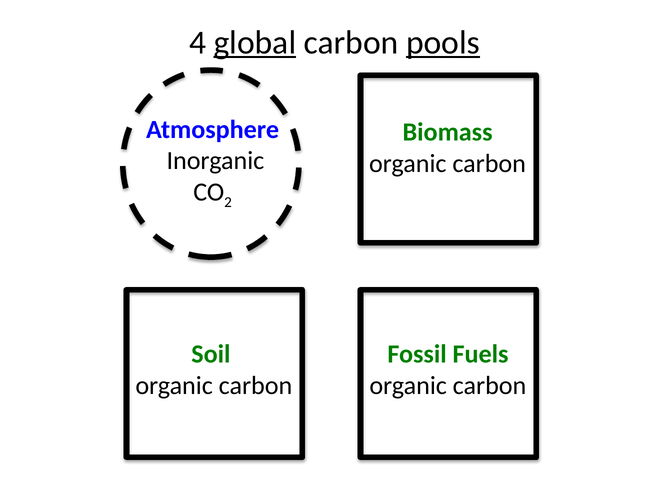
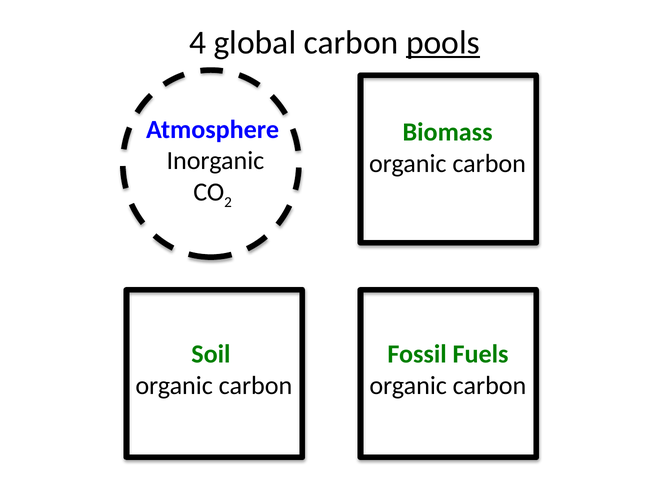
global underline: present -> none
